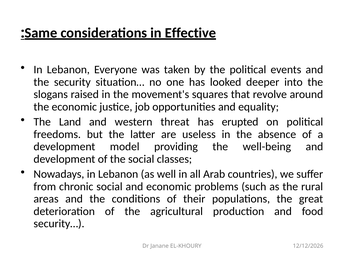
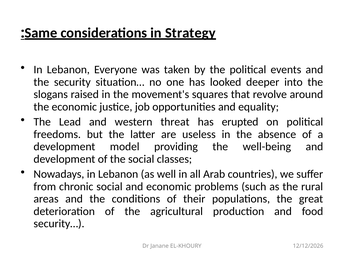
Effective: Effective -> Strategy
Land: Land -> Lead
